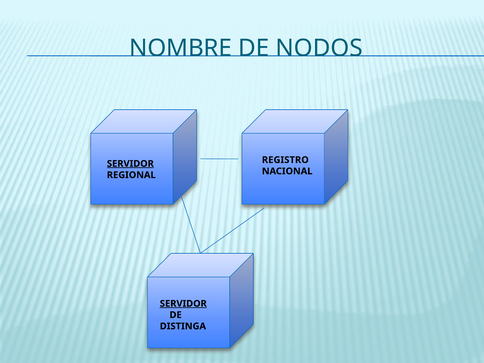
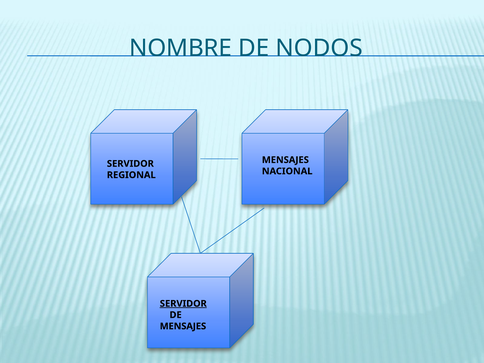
REGISTRO at (285, 160): REGISTRO -> MENSAJES
SERVIDOR at (130, 164) underline: present -> none
DISTINGA at (183, 326): DISTINGA -> MENSAJES
